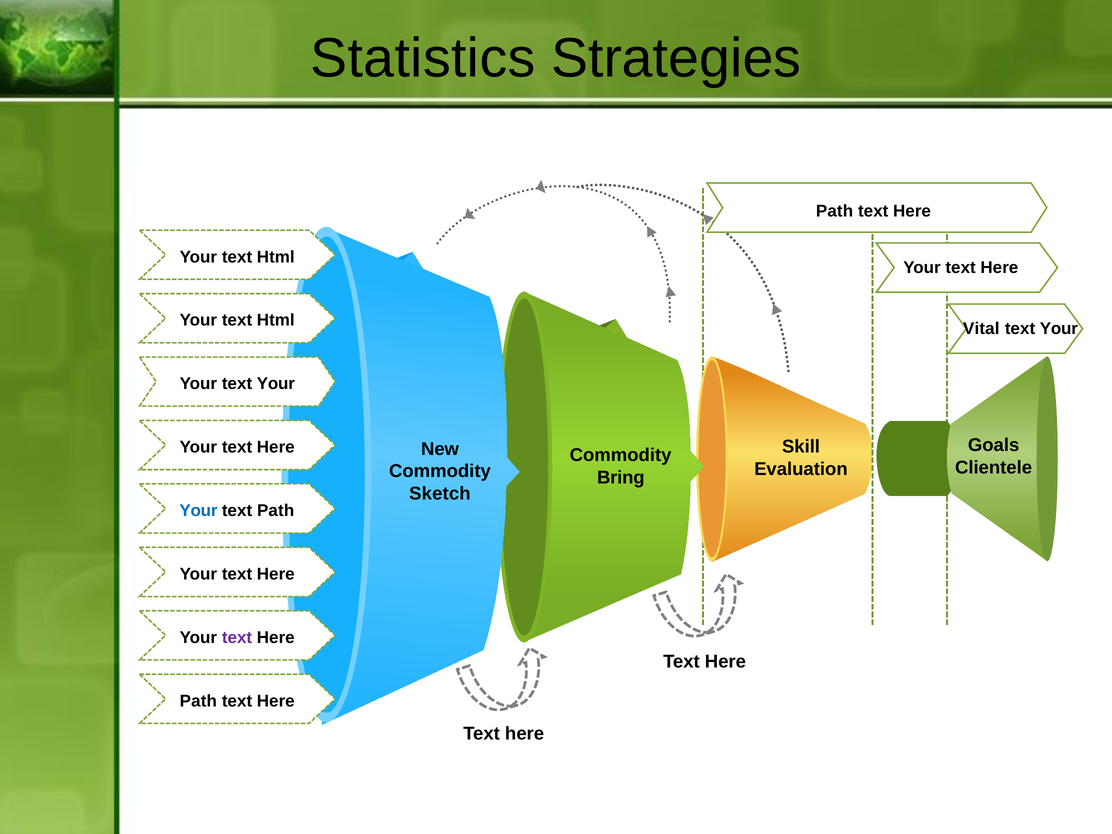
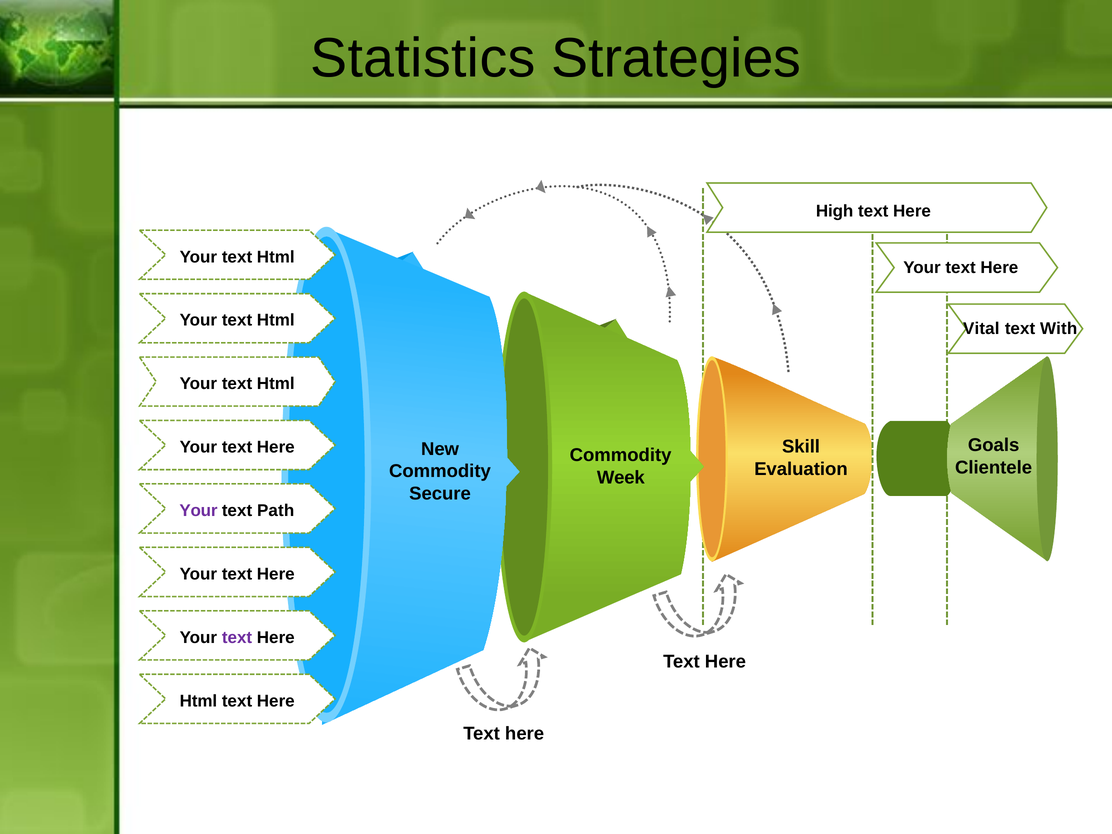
Path at (835, 211): Path -> High
Your at (1059, 329): Your -> With
Your at (276, 384): Your -> Html
Bring: Bring -> Week
Sketch: Sketch -> Secure
Your at (198, 511) colour: blue -> purple
Path at (198, 701): Path -> Html
